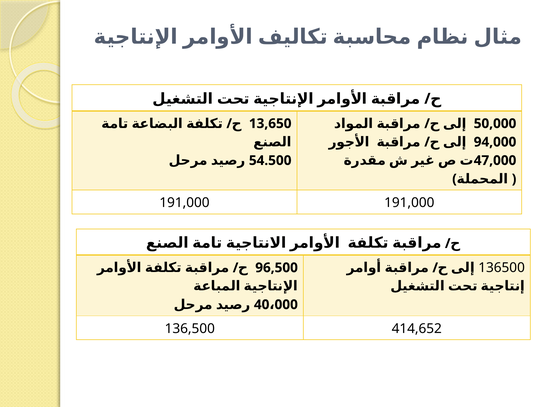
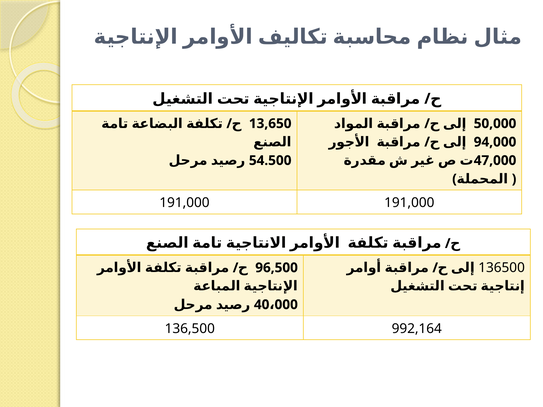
414,652: 414,652 -> 992,164
